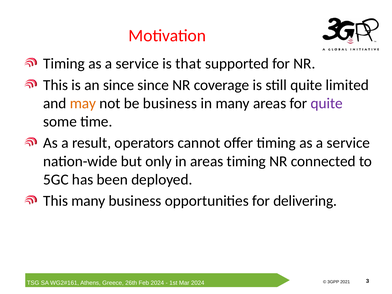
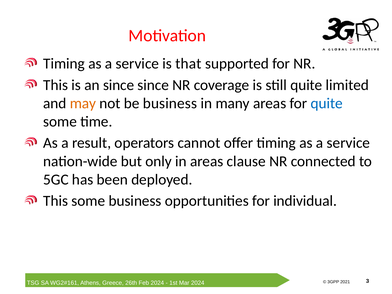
quite at (327, 103) colour: purple -> blue
areas timing: timing -> clause
This many: many -> some
delivering: delivering -> individual
